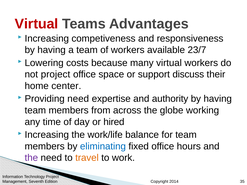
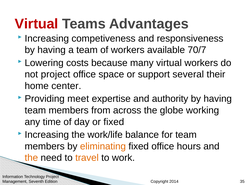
23/7: 23/7 -> 70/7
discuss: discuss -> several
Providing need: need -> meet
or hired: hired -> fixed
eliminating colour: blue -> orange
the at (31, 158) colour: purple -> orange
